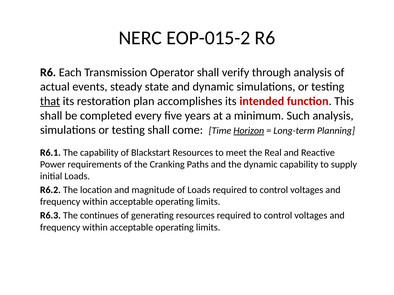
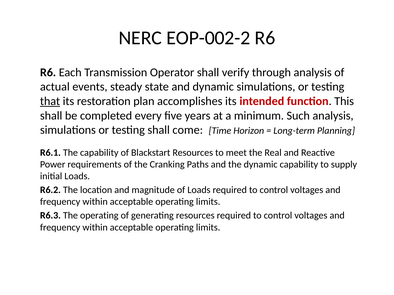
EOP-015-2: EOP-015-2 -> EOP-002-2
Horizon underline: present -> none
The continues: continues -> operating
